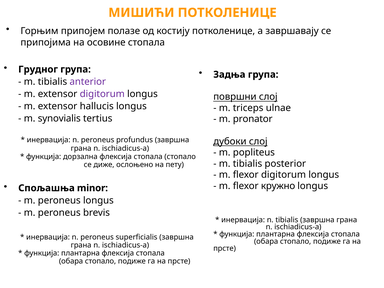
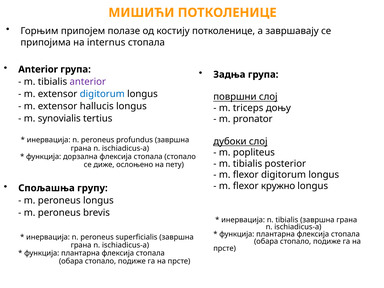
осовине: осовине -> internus
Грудног at (38, 69): Грудног -> Anterior
digitorum at (102, 94) colour: purple -> blue
ulnae: ulnae -> доњу
minor: minor -> групу
